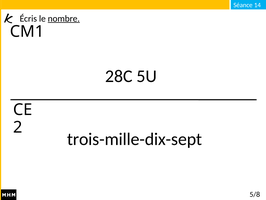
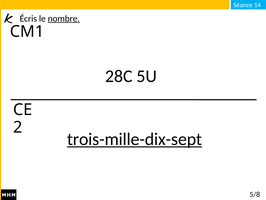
trois-mille-dix-sept underline: none -> present
